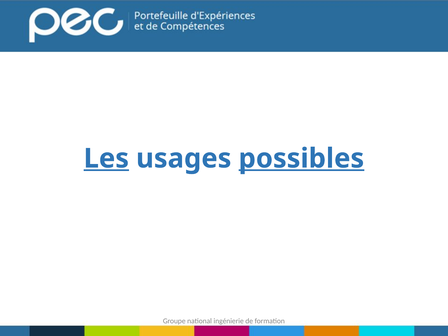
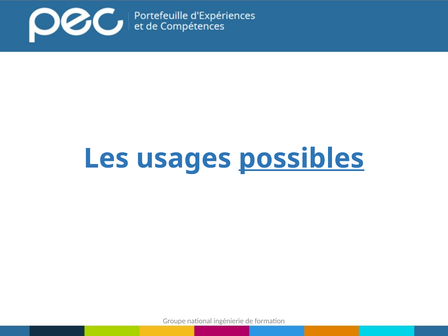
Les underline: present -> none
